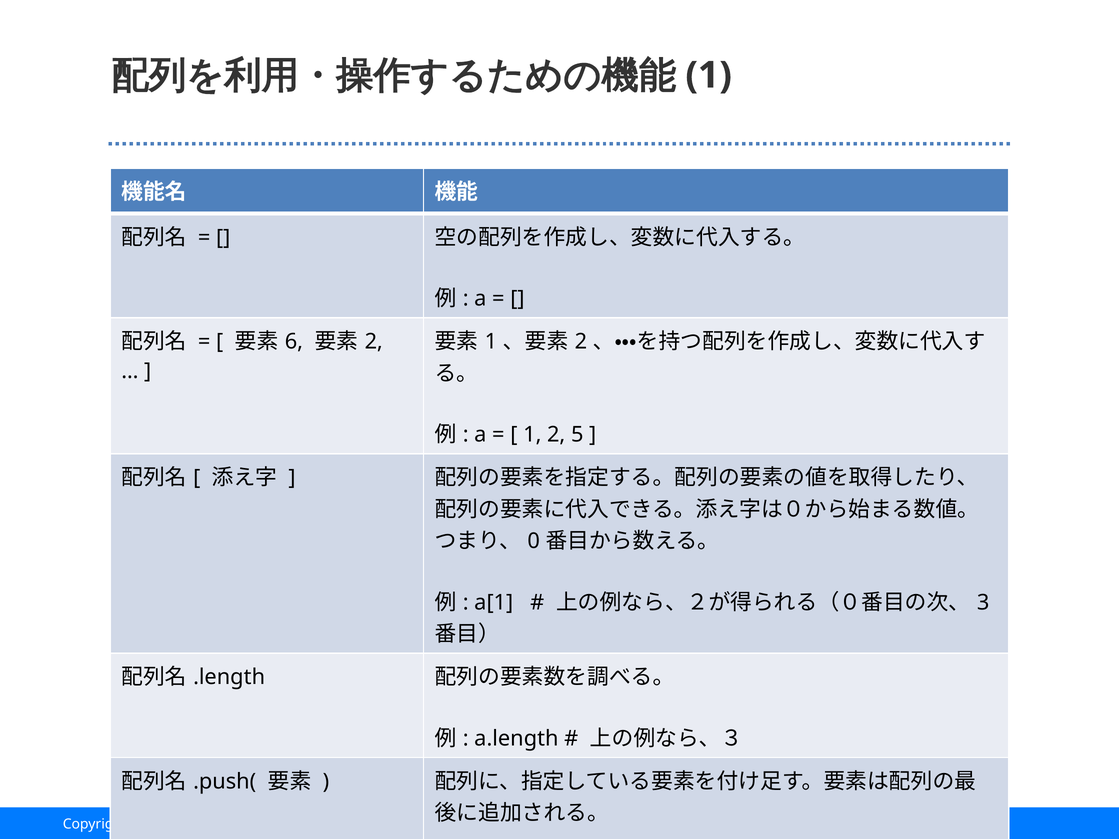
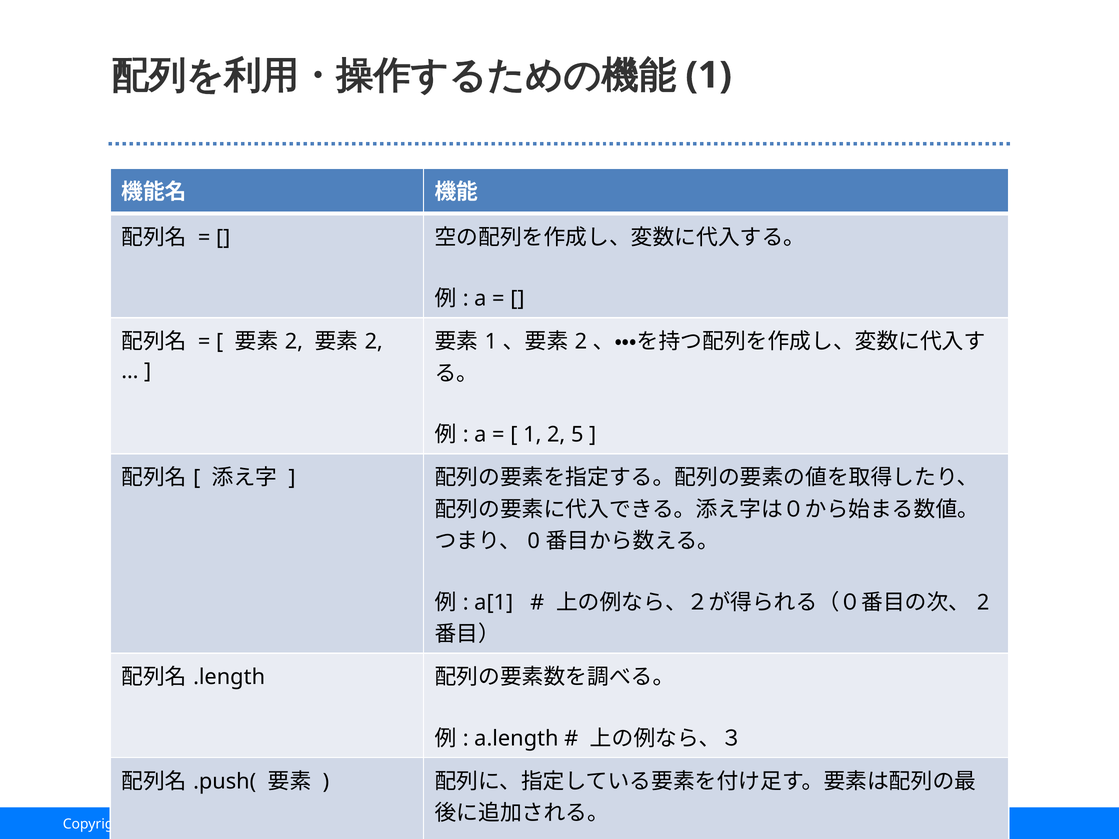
6 at (294, 342): 6 -> 2
3 at (983, 603): 3 -> 2
